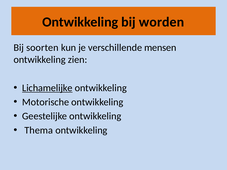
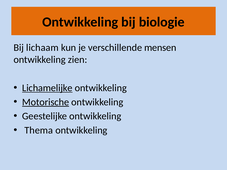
worden: worden -> biologie
soorten: soorten -> lichaam
Motorische underline: none -> present
